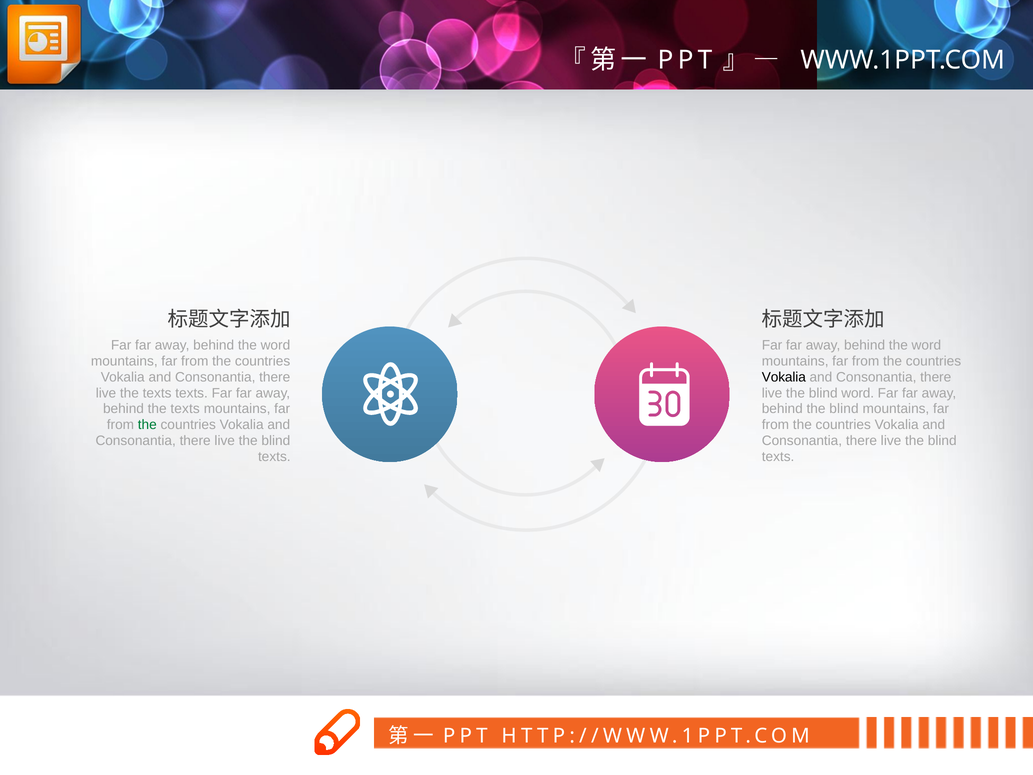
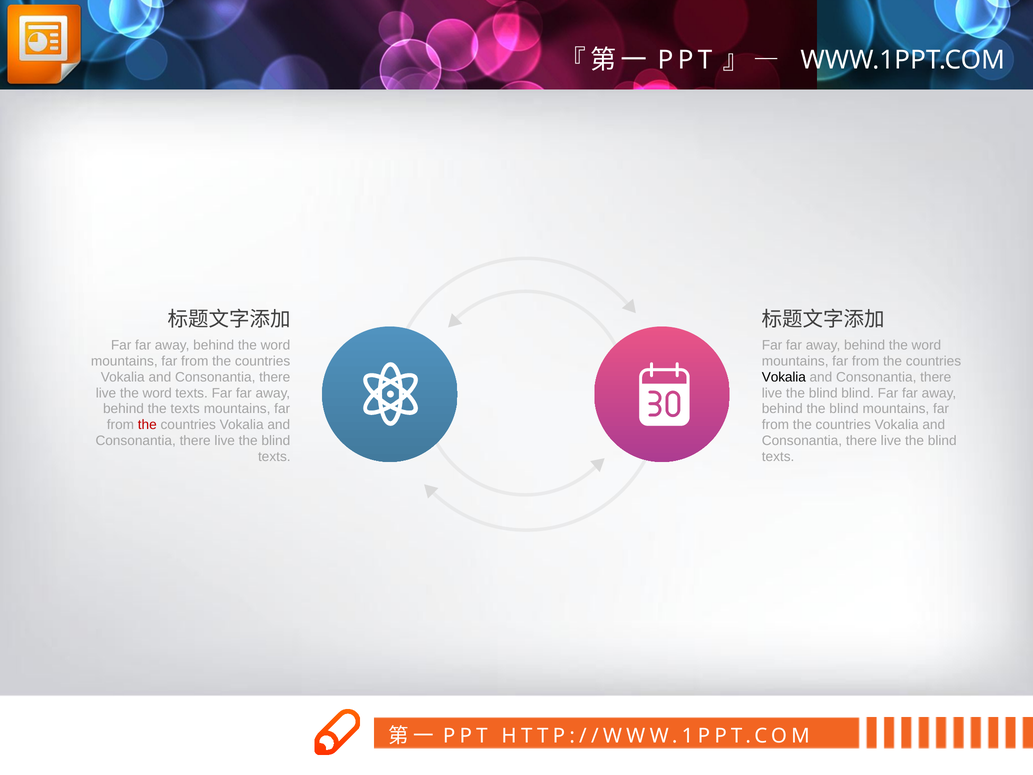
live the texts: texts -> word
blind word: word -> blind
the at (147, 425) colour: green -> red
